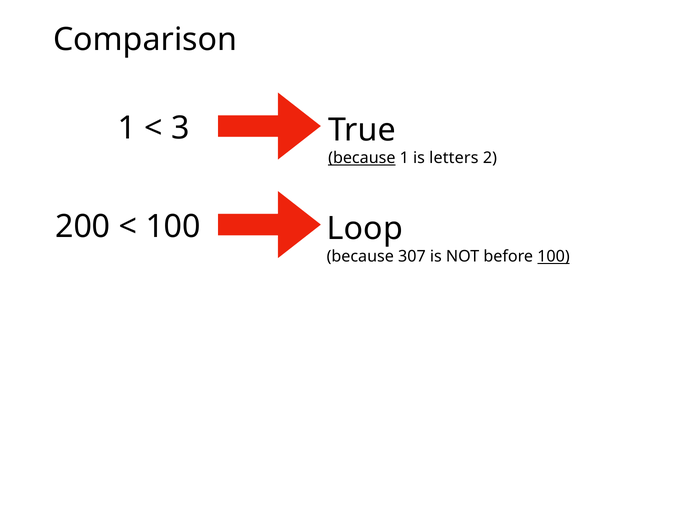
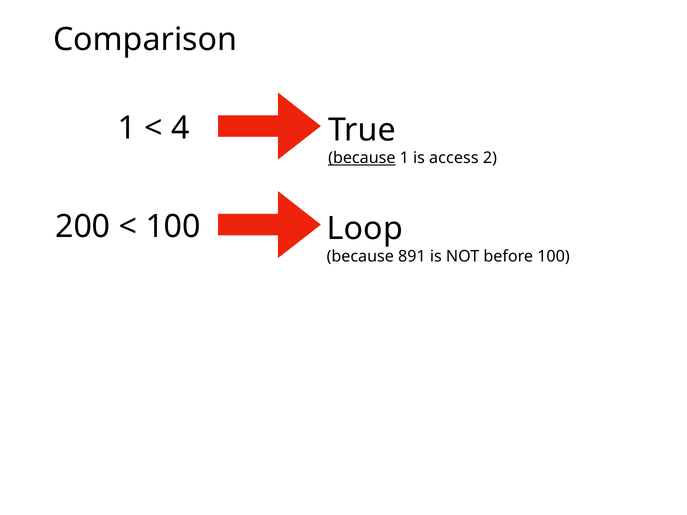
3: 3 -> 4
letters: letters -> access
307: 307 -> 891
100 at (553, 257) underline: present -> none
